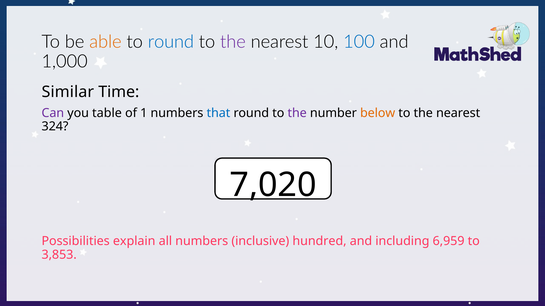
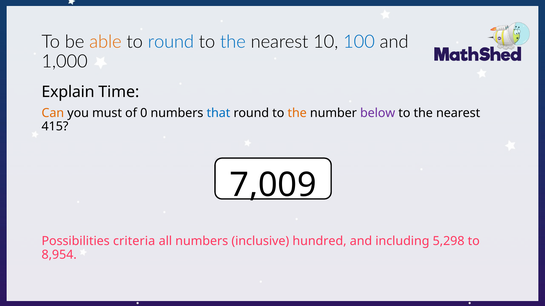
the at (233, 42) colour: purple -> blue
Similar: Similar -> Explain
Can colour: purple -> orange
table: table -> must
1: 1 -> 0
the at (297, 113) colour: purple -> orange
below colour: orange -> purple
324: 324 -> 415
7,020: 7,020 -> 7,009
explain: explain -> criteria
6,959: 6,959 -> 5,298
3,853: 3,853 -> 8,954
